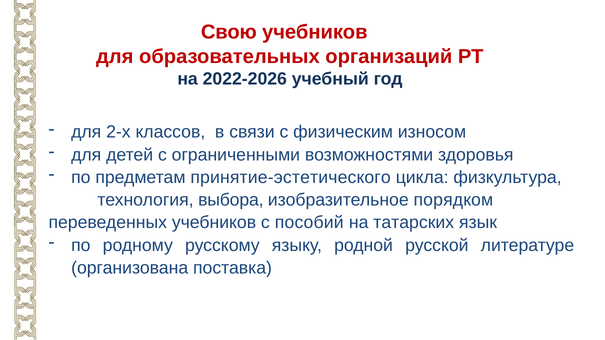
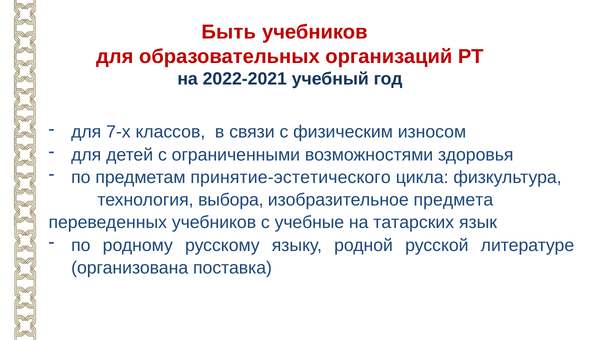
Свою: Свою -> Быть
2022-2026: 2022-2026 -> 2022-2021
2-х: 2-х -> 7-х
порядком: порядком -> предмета
пособий: пособий -> учебные
